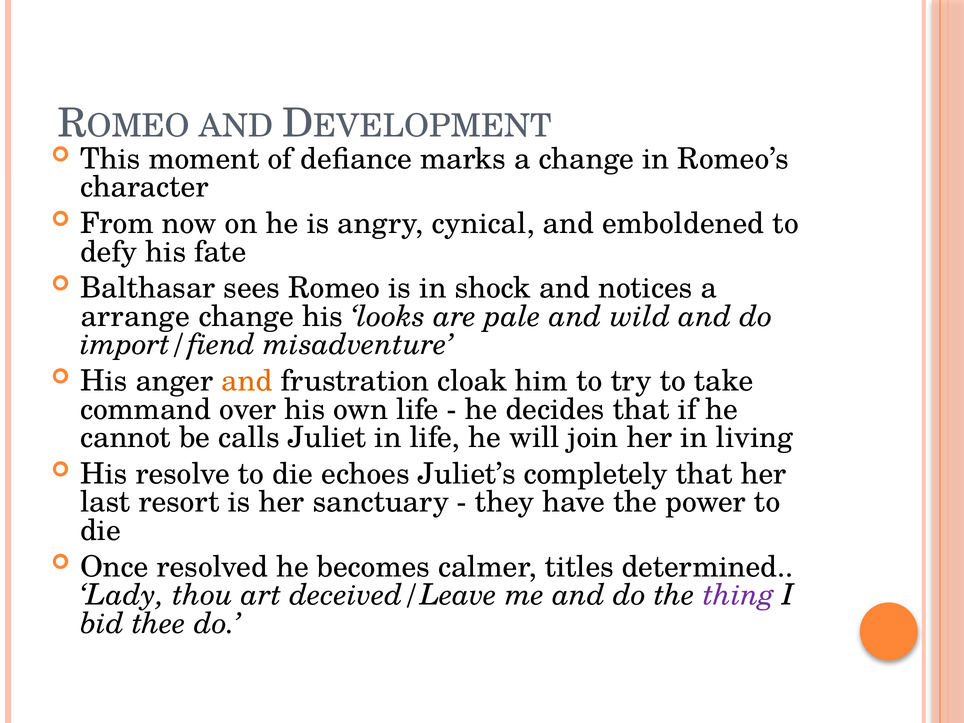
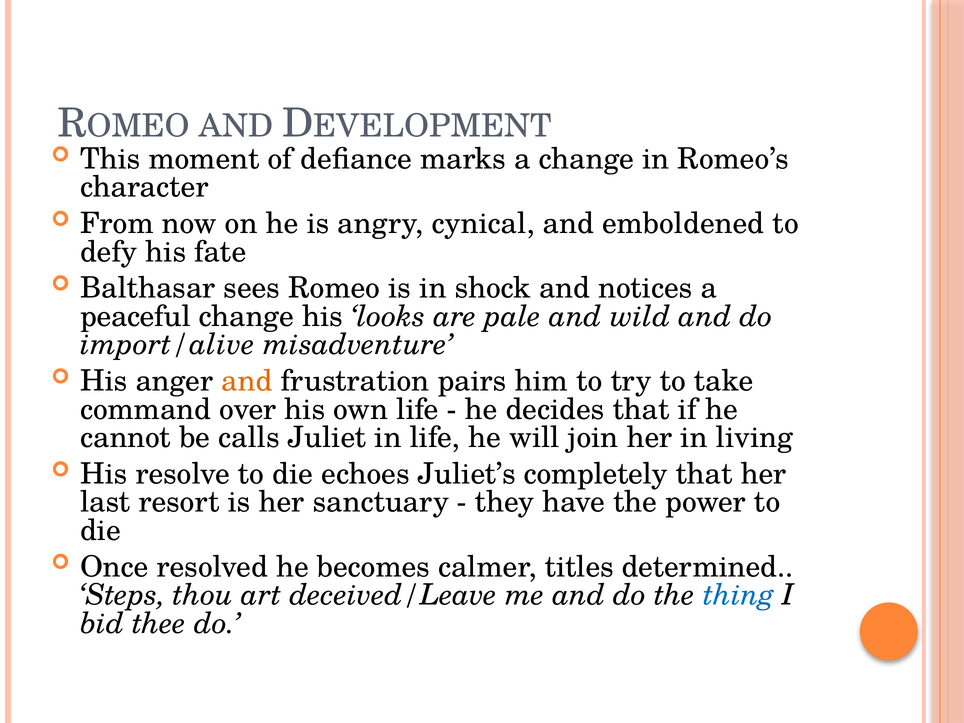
arrange: arrange -> peaceful
import/fiend: import/fiend -> import/alive
cloak: cloak -> pairs
Lady: Lady -> Steps
thing colour: purple -> blue
